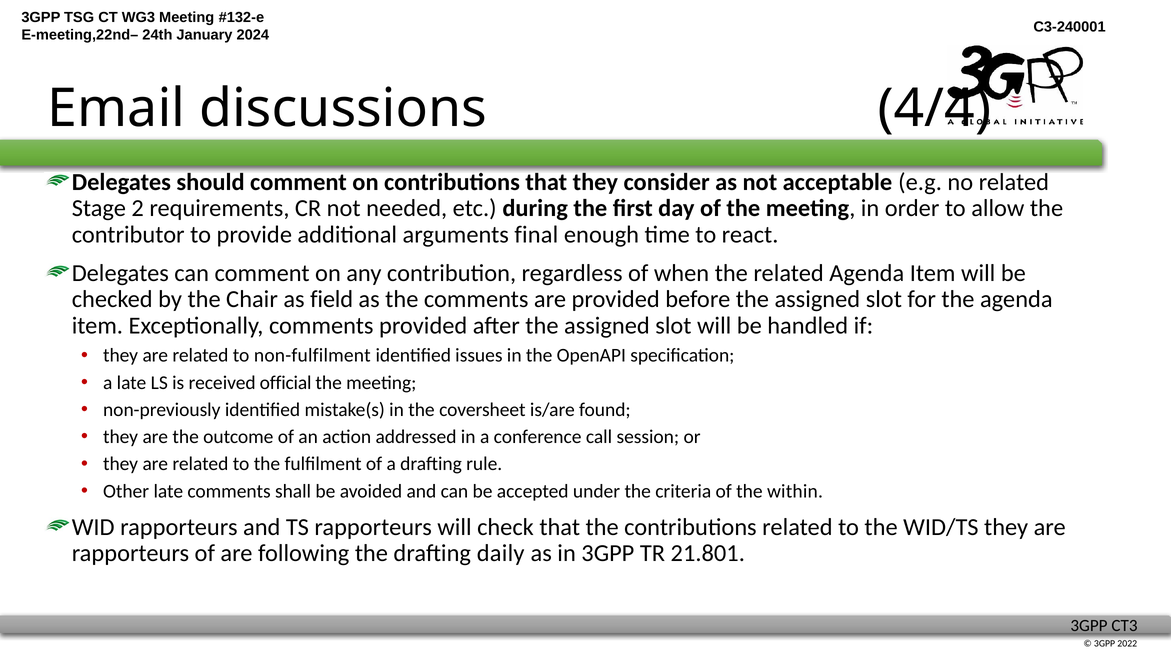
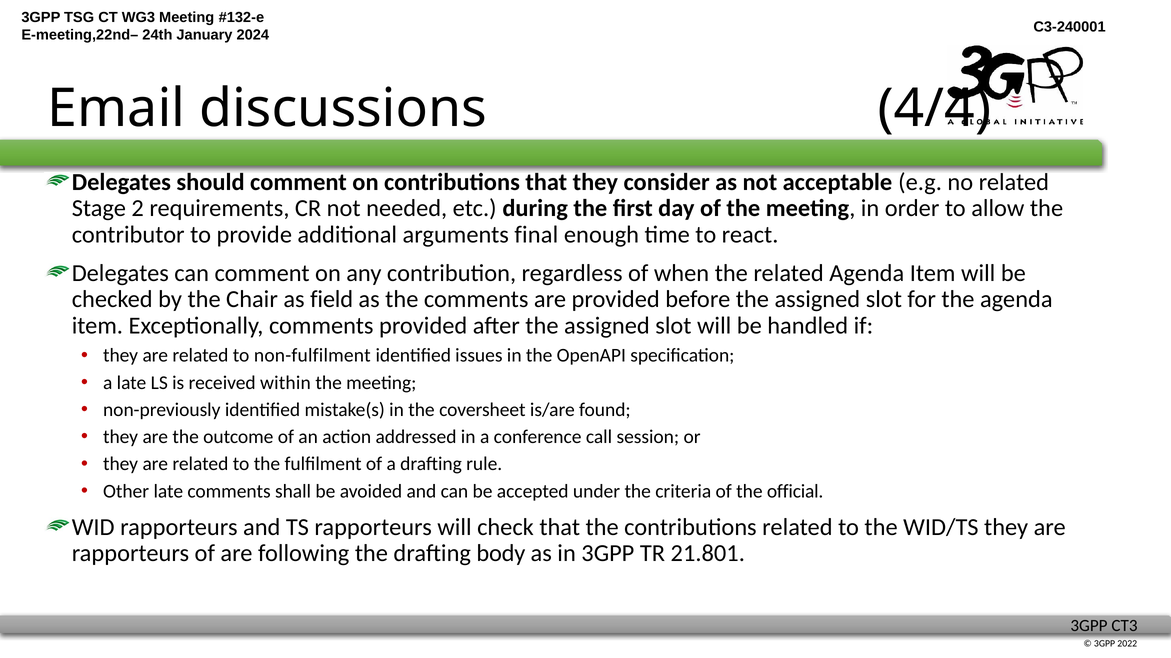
official: official -> within
within: within -> official
daily: daily -> body
